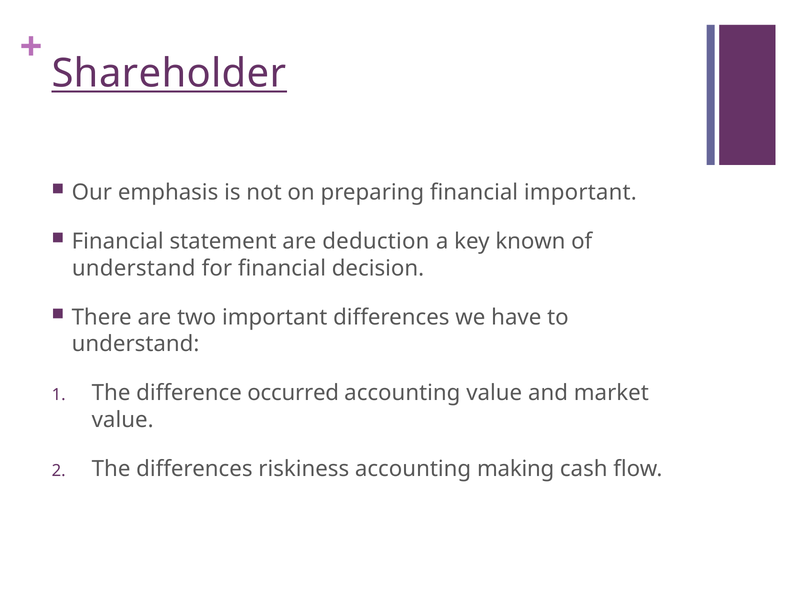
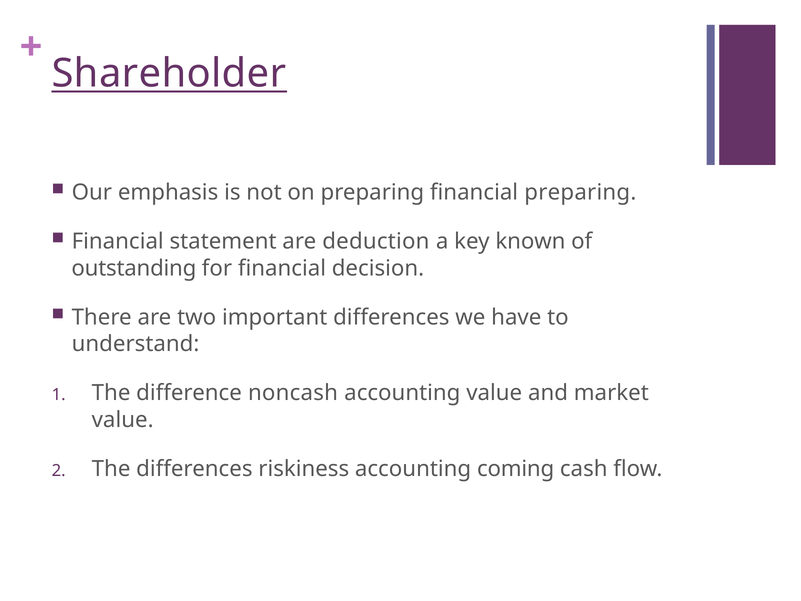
financial important: important -> preparing
understand at (134, 268): understand -> outstanding
occurred: occurred -> noncash
making: making -> coming
